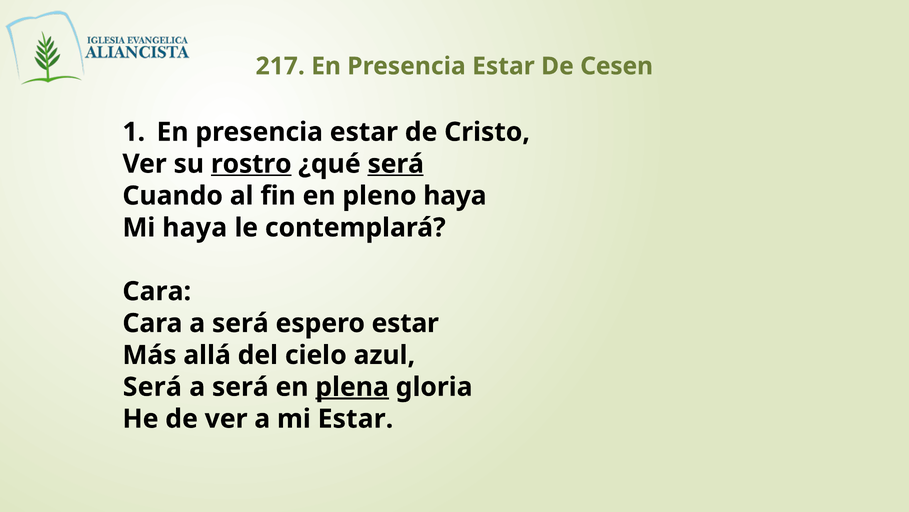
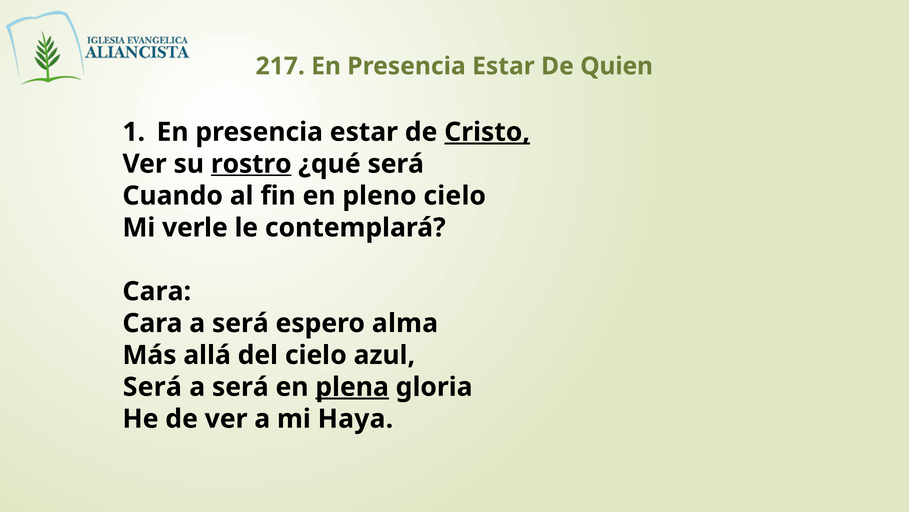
Cesen: Cesen -> Quien
Cristo underline: none -> present
será at (396, 164) underline: present -> none
pleno haya: haya -> cielo
Mi haya: haya -> verle
espero estar: estar -> alma
mi Estar: Estar -> Haya
